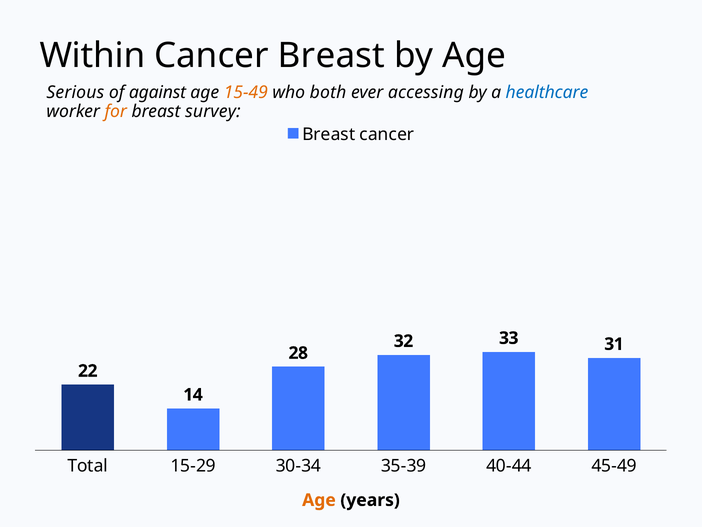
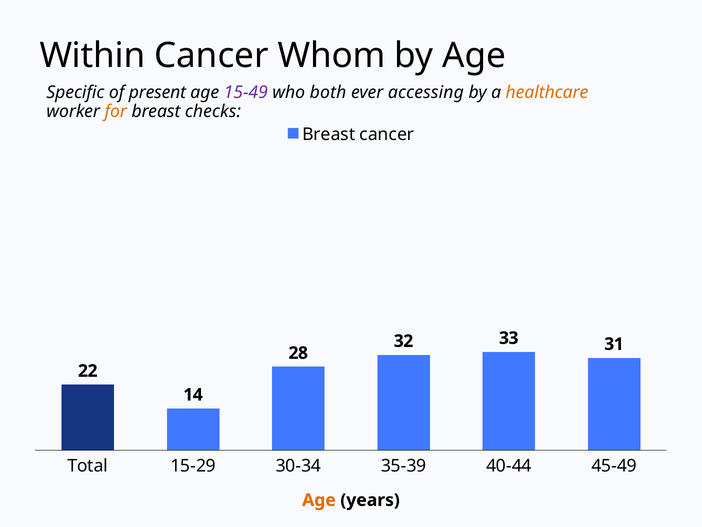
Cancer Breast: Breast -> Whom
Serious: Serious -> Specific
against: against -> present
15-49 colour: orange -> purple
healthcare colour: blue -> orange
survey: survey -> checks
